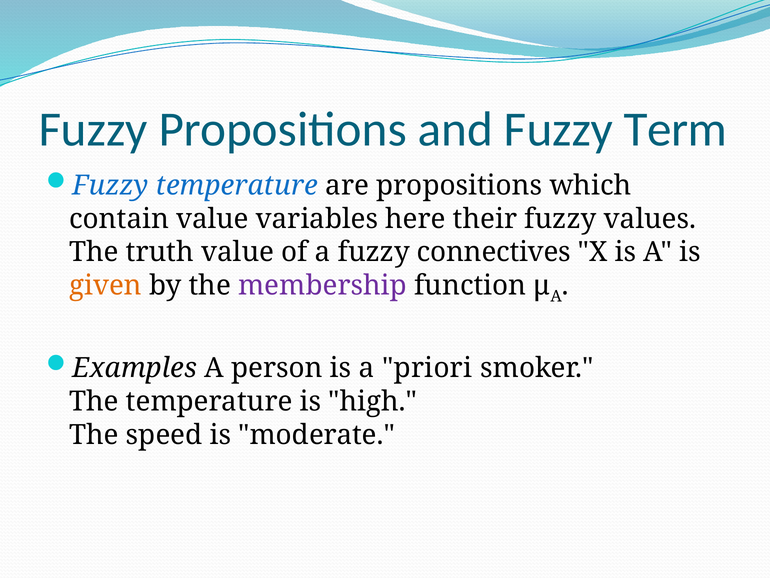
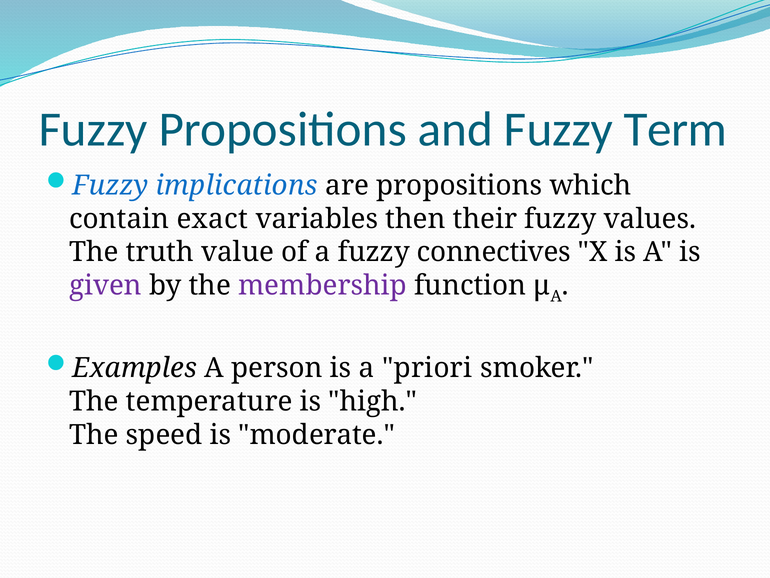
Fuzzy temperature: temperature -> implications
contain value: value -> exact
here: here -> then
given colour: orange -> purple
